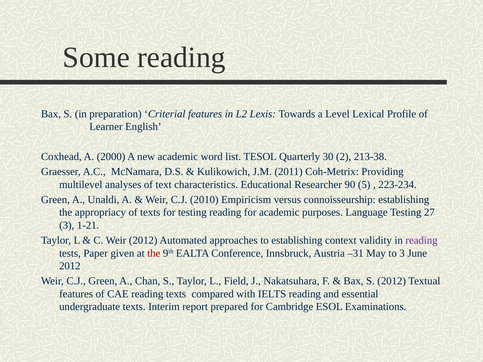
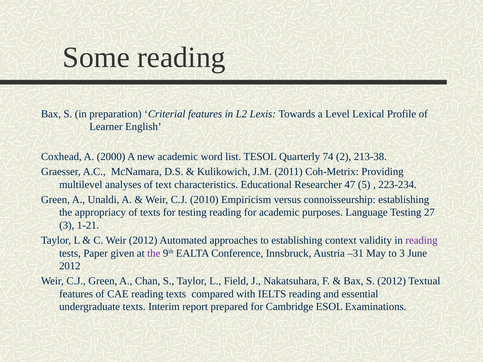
30: 30 -> 74
90: 90 -> 47
the at (154, 253) colour: red -> purple
